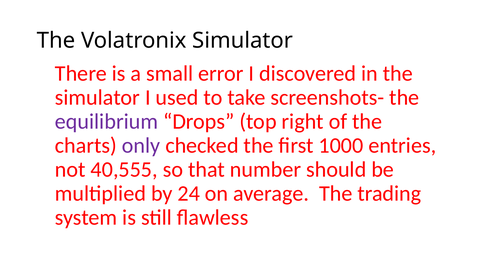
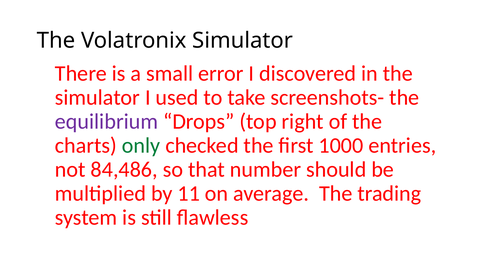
only colour: purple -> green
40,555: 40,555 -> 84,486
24: 24 -> 11
